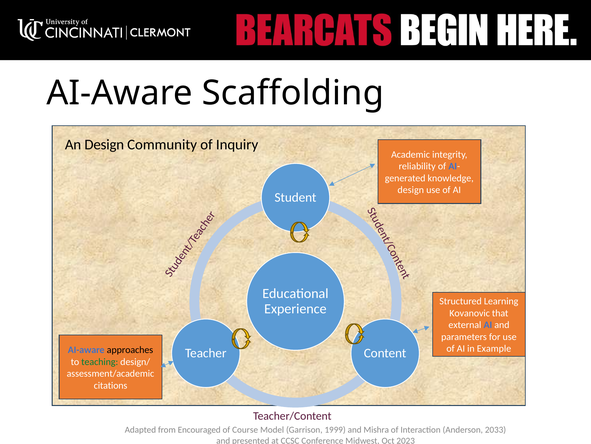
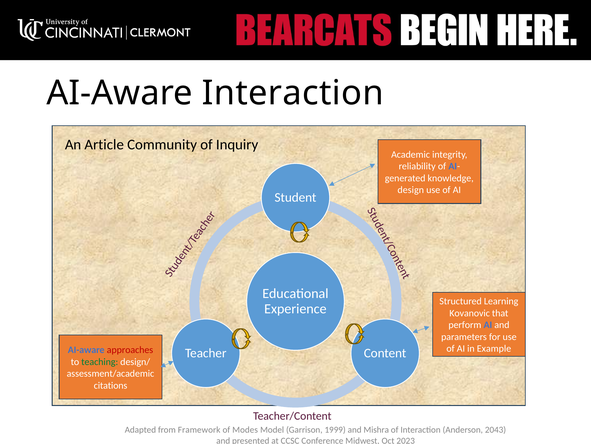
AI-Aware Scaffolding: Scaffolding -> Interaction
An Design: Design -> Article
external: external -> perform
approaches colour: black -> red
Encouraged: Encouraged -> Framework
Course: Course -> Modes
2033: 2033 -> 2043
